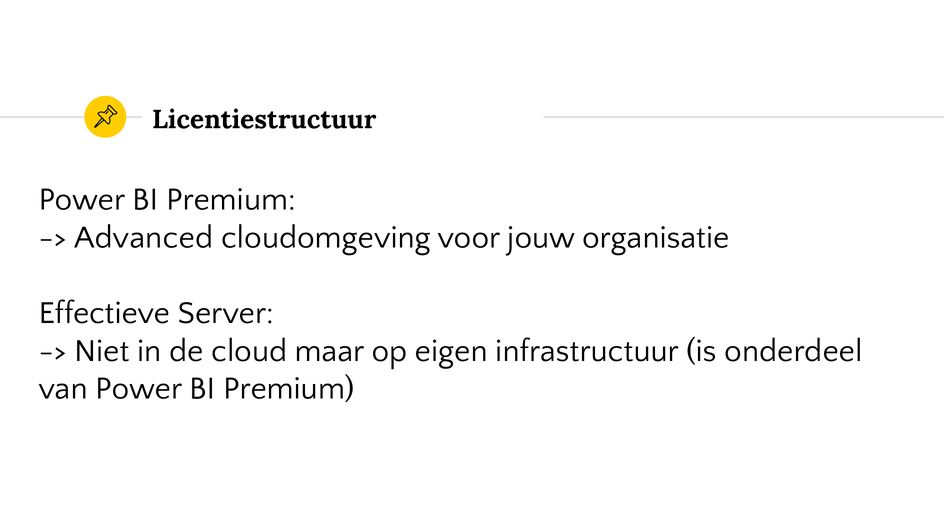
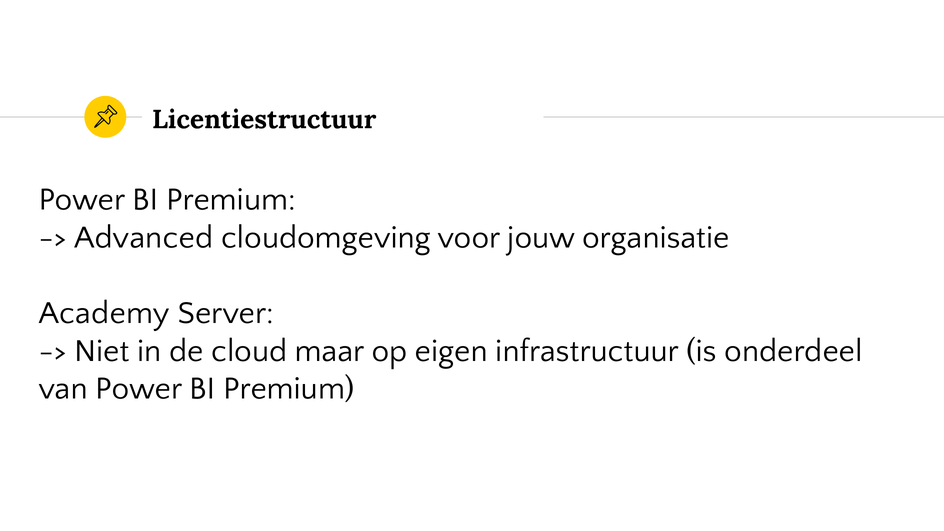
Effectieve: Effectieve -> Academy
